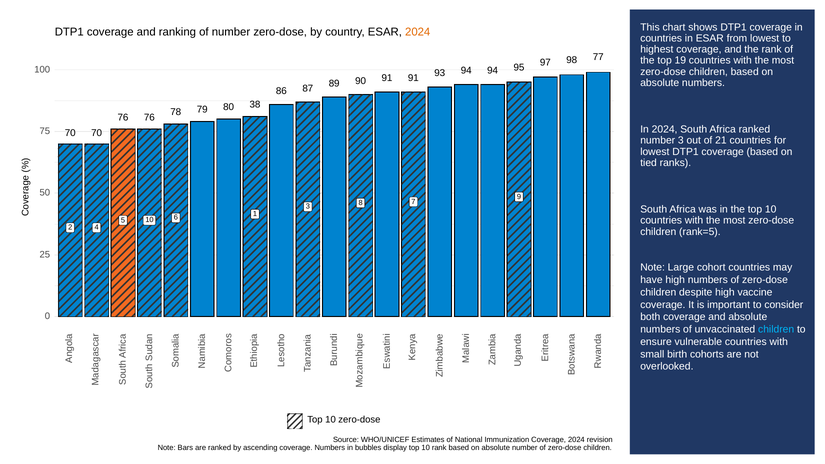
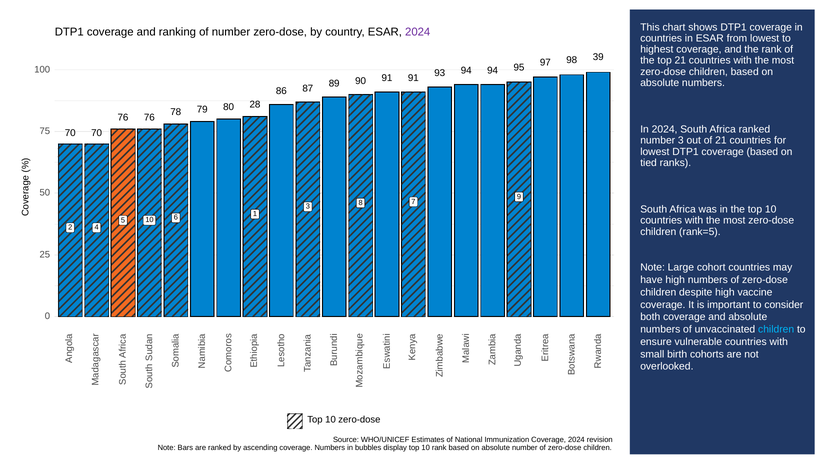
2024 at (418, 32) colour: orange -> purple
top 19: 19 -> 21
77: 77 -> 39
38: 38 -> 28
